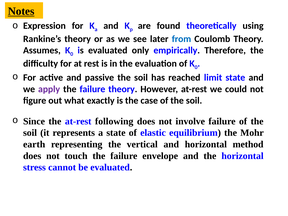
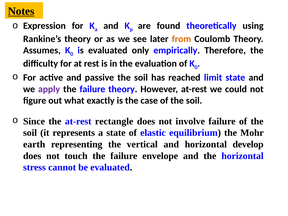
from colour: blue -> orange
following: following -> rectangle
method: method -> develop
